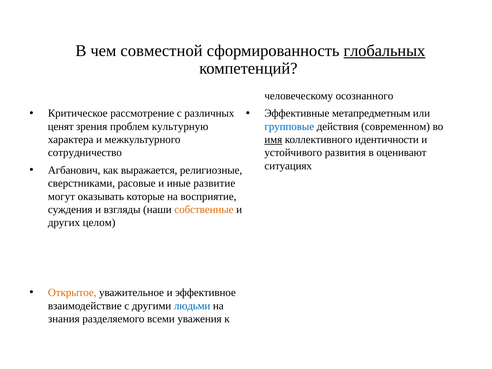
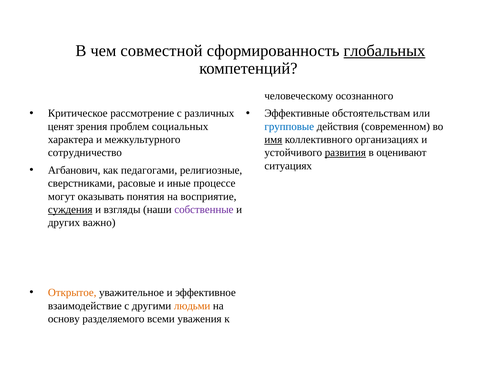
метапредметным: метапредметным -> обстоятельствам
культурную: культурную -> социальных
идентичности: идентичности -> организациях
развития underline: none -> present
выражается: выражается -> педагогами
развитие: развитие -> процессе
которые: которые -> понятия
суждения underline: none -> present
собственные colour: orange -> purple
целом: целом -> важно
людьми colour: blue -> orange
знания: знания -> основу
